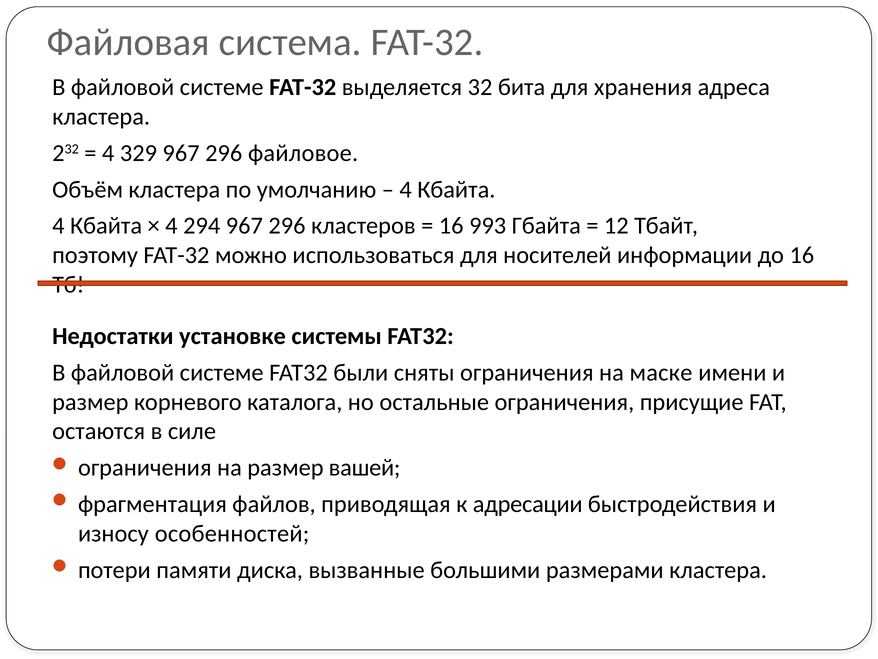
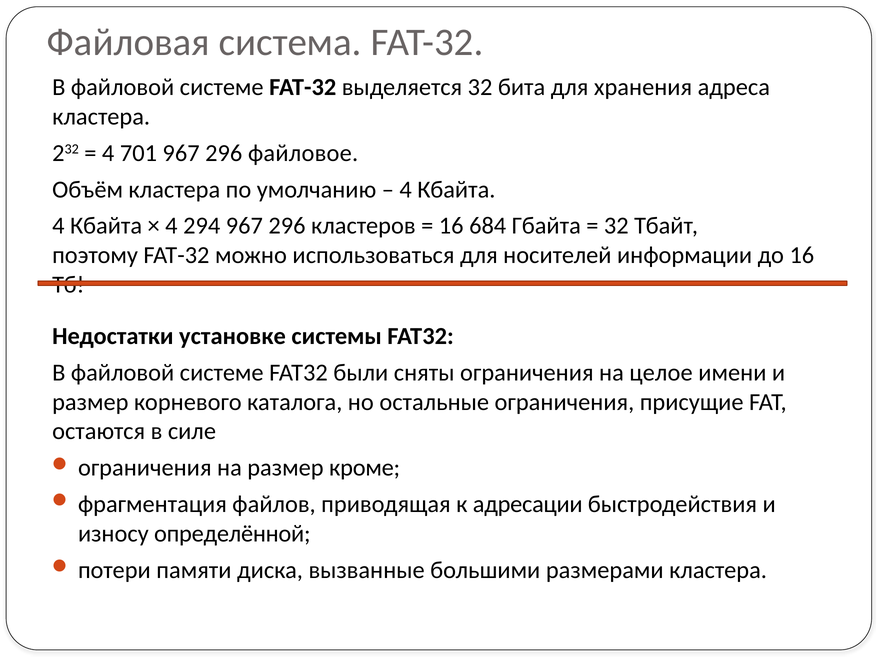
329: 329 -> 701
993: 993 -> 684
12 at (616, 226): 12 -> 32
маске: маске -> целое
вашей: вашей -> кроме
особенностей: особенностей -> определённой
